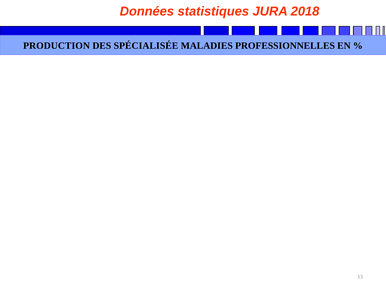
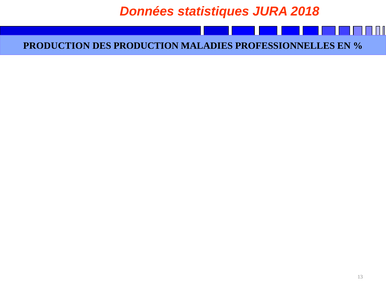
DES SPÉCIALISÉE: SPÉCIALISÉE -> PRODUCTION
